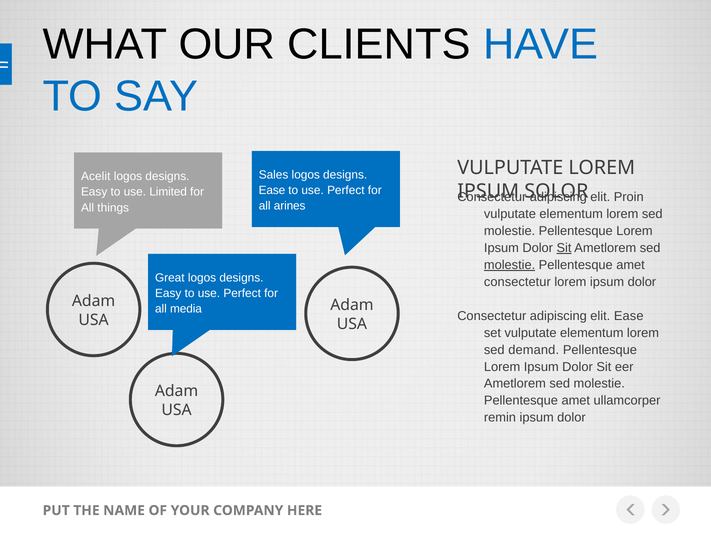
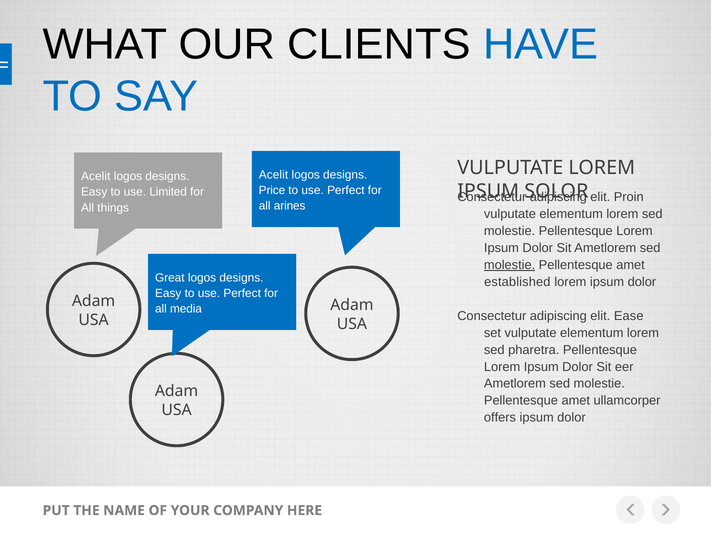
Sales at (274, 175): Sales -> Acelit
Ease at (272, 191): Ease -> Price
Sit at (564, 248) underline: present -> none
consectetur at (517, 282): consectetur -> established
demand: demand -> pharetra
remin: remin -> offers
